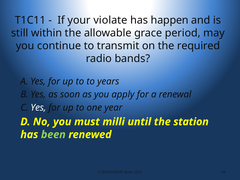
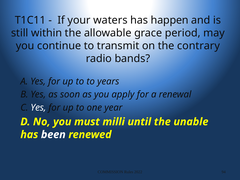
violate: violate -> waters
required: required -> contrary
station: station -> unable
been colour: light green -> white
